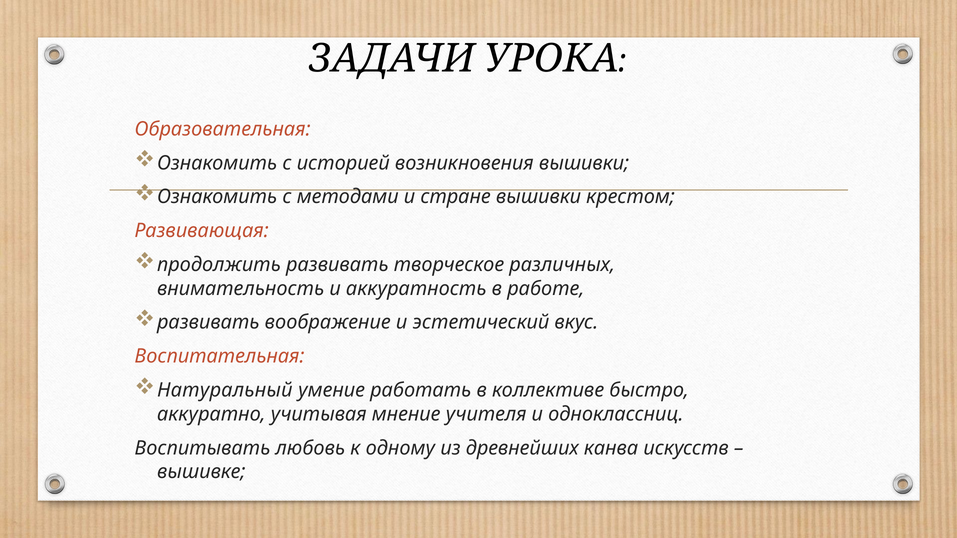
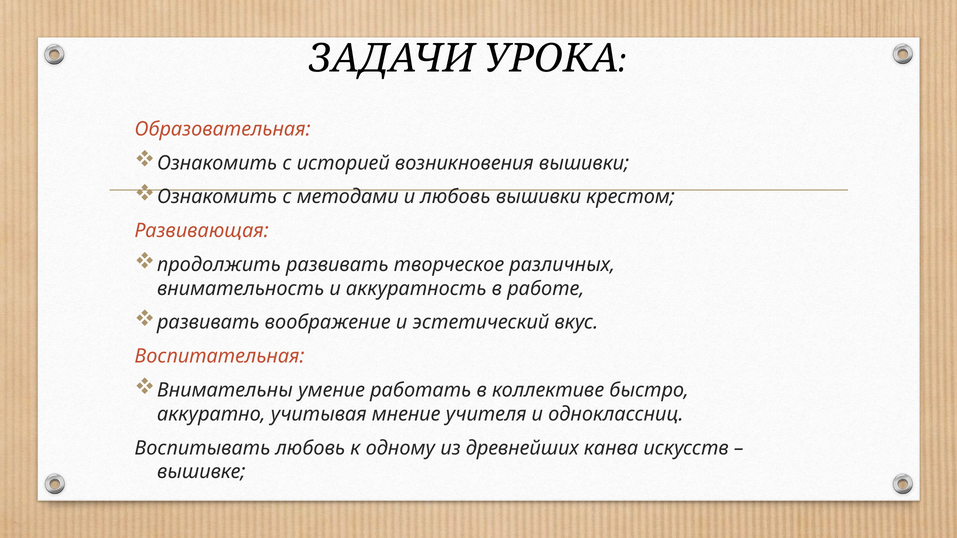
и стране: стране -> любовь
Натуральный: Натуральный -> Внимательны
